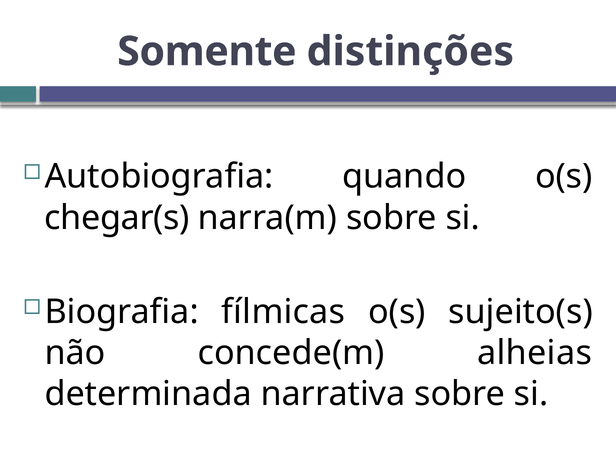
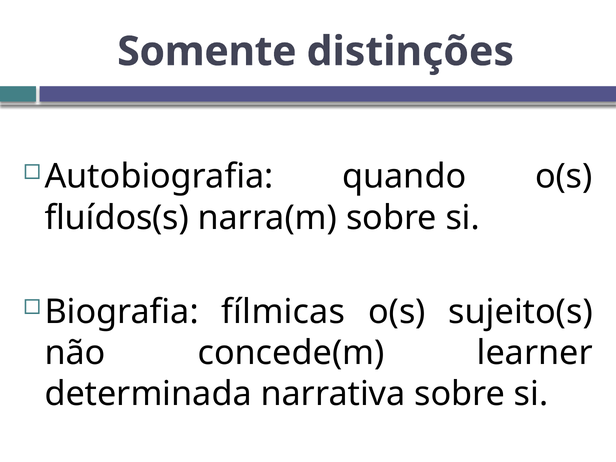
chegar(s: chegar(s -> fluídos(s
alheias: alheias -> learner
